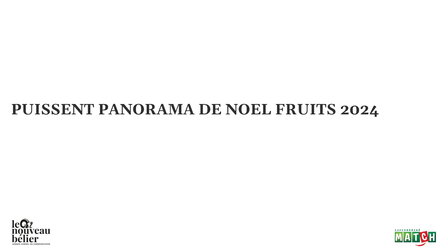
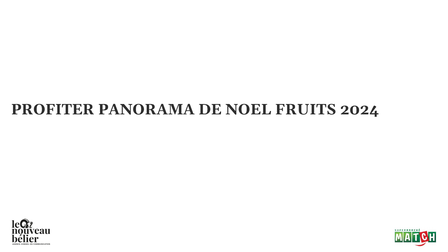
PUISSENT: PUISSENT -> PROFITER
